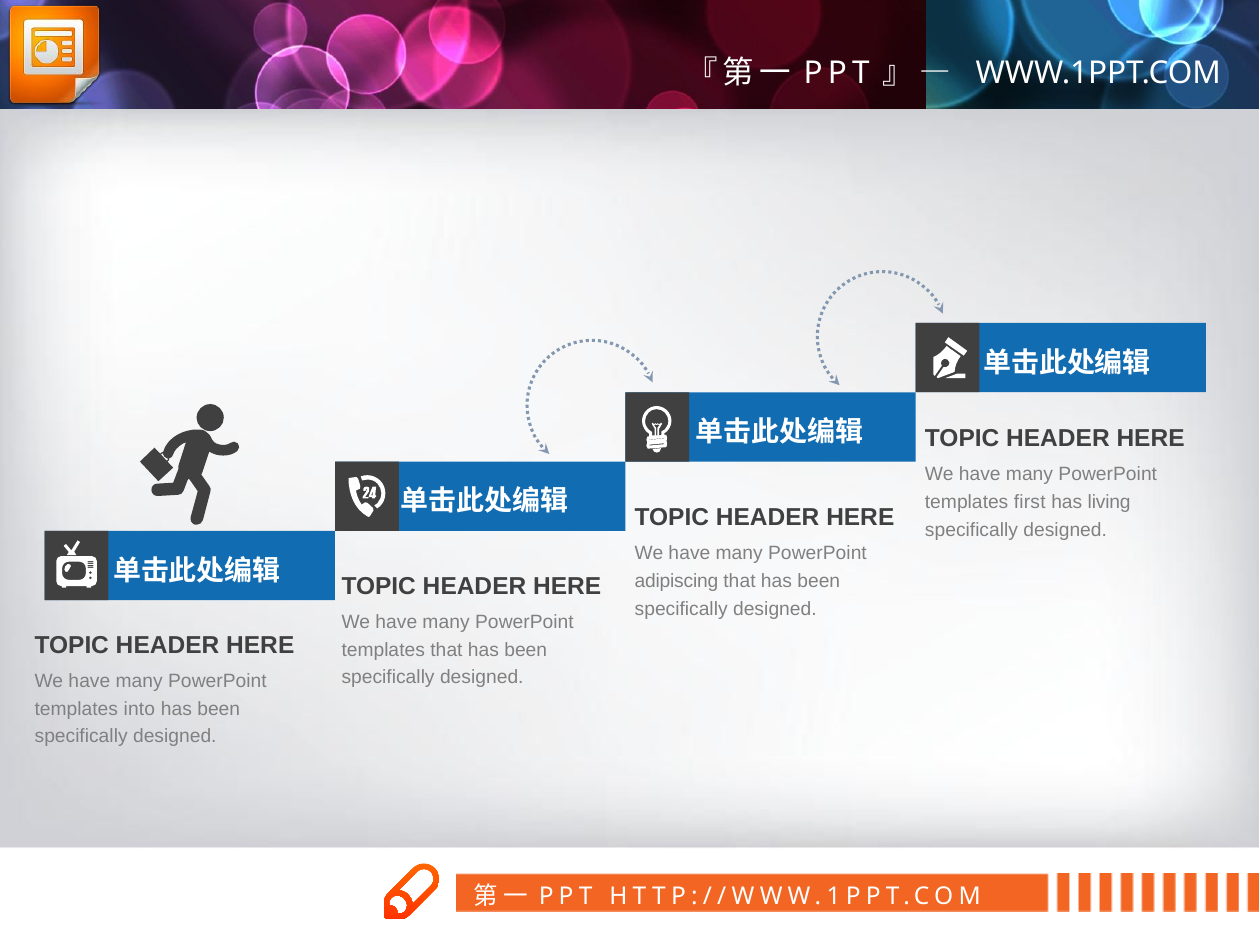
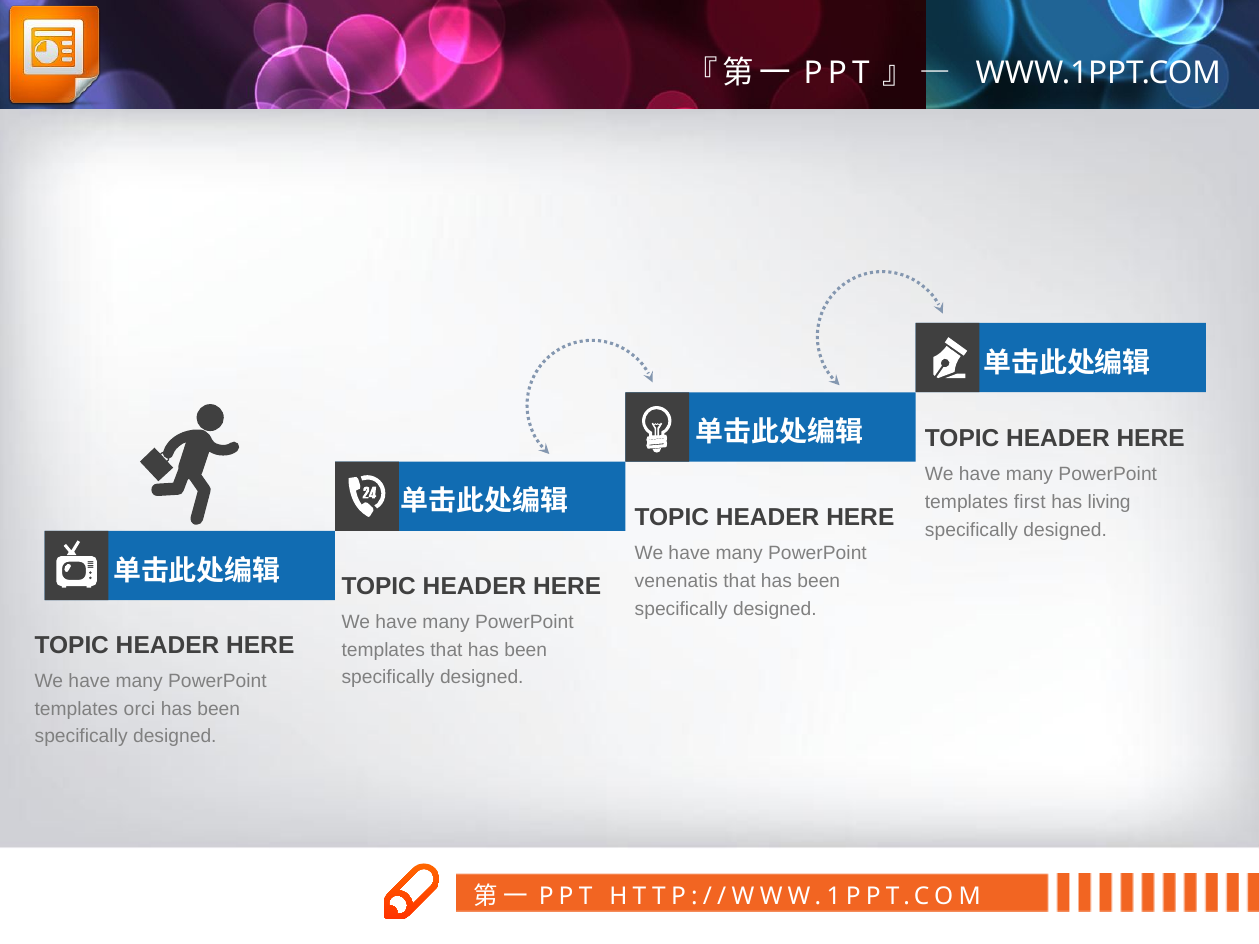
adipiscing: adipiscing -> venenatis
into: into -> orci
